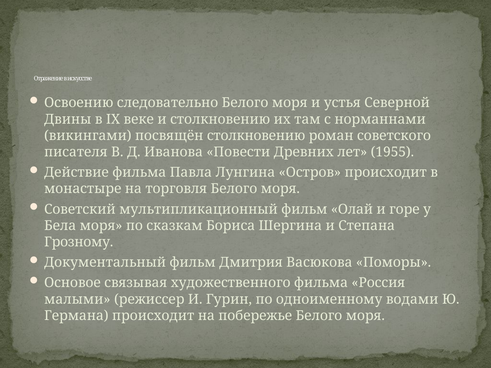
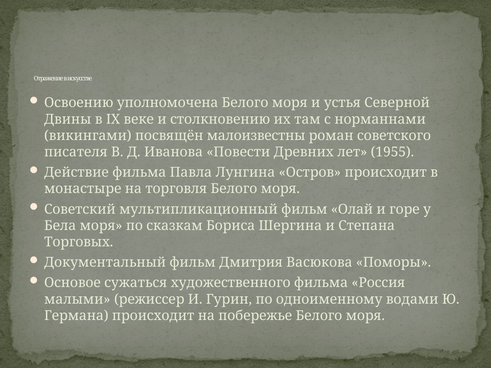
следовательно: следовательно -> уполномочена
посвящён столкновению: столкновению -> малоизвестны
Грозному: Грозному -> Торговых
связывая: связывая -> сужаться
